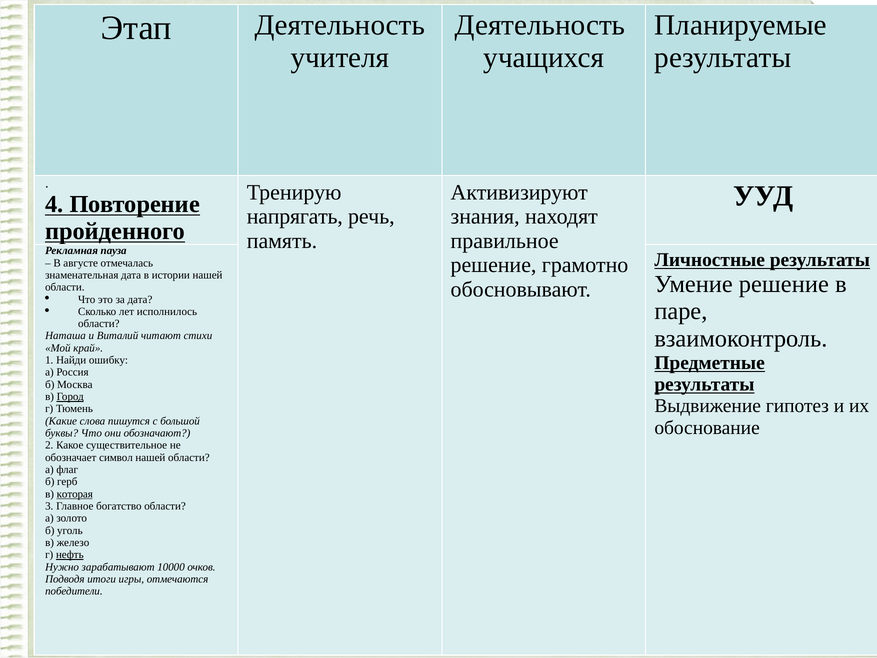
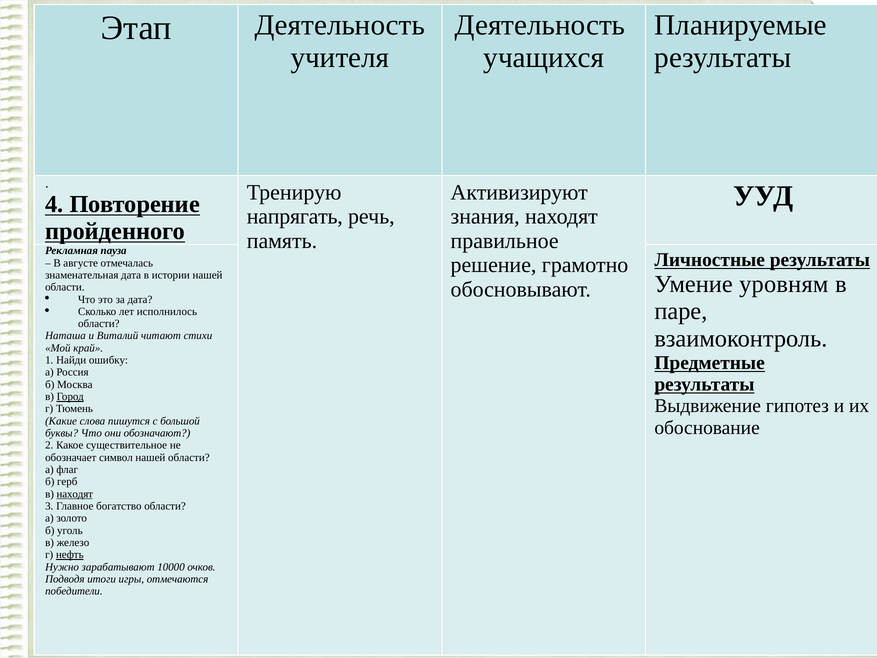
Умение решение: решение -> уровням
в которая: которая -> находят
